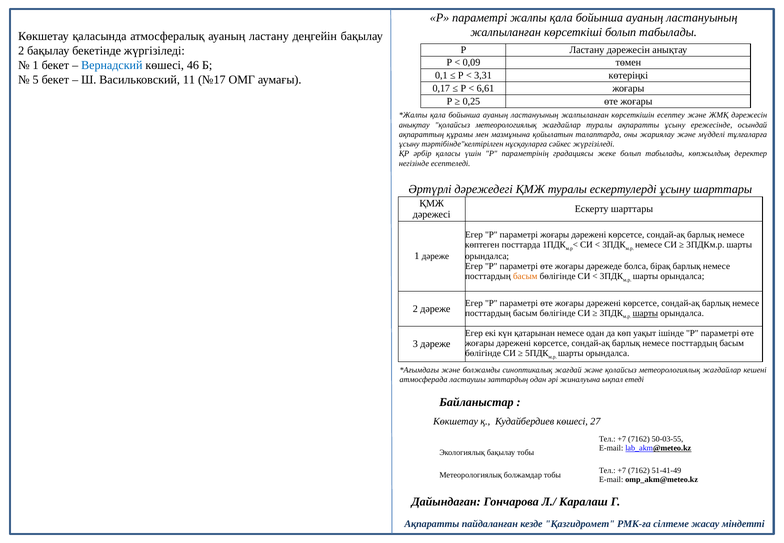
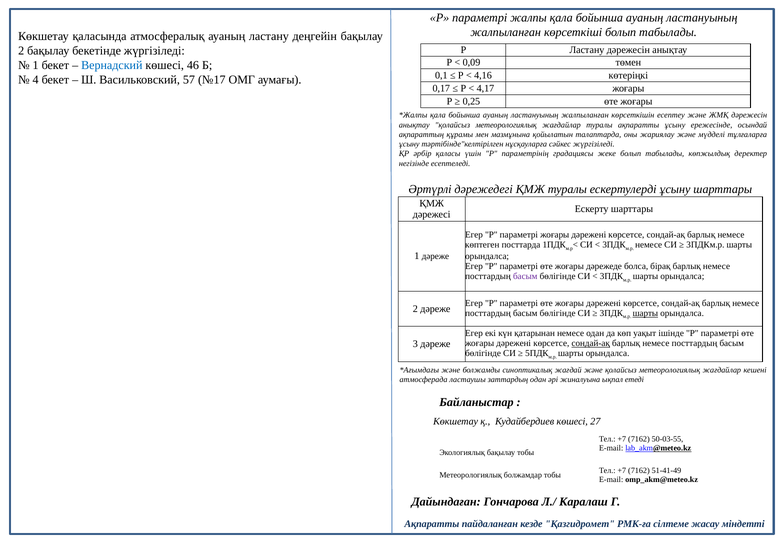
3,31: 3,31 -> 4,16
5: 5 -> 4
11: 11 -> 57
6,61: 6,61 -> 4,17
басым at (525, 276) colour: orange -> purple
сондай-ақ at (591, 343) underline: none -> present
